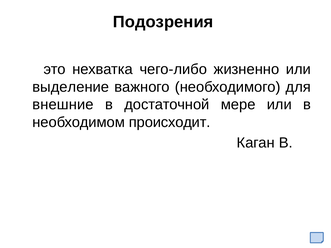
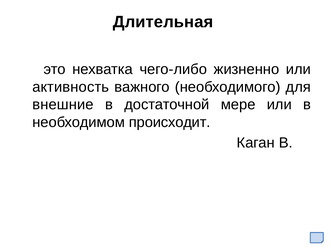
Подозрения: Подозрения -> Длительная
выделение: выделение -> активность
